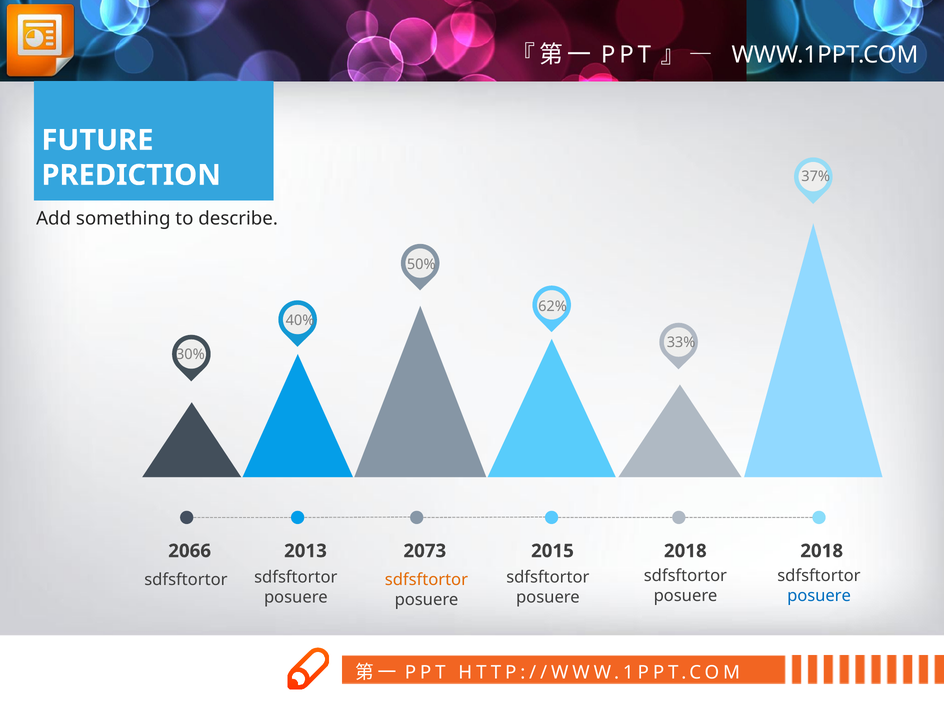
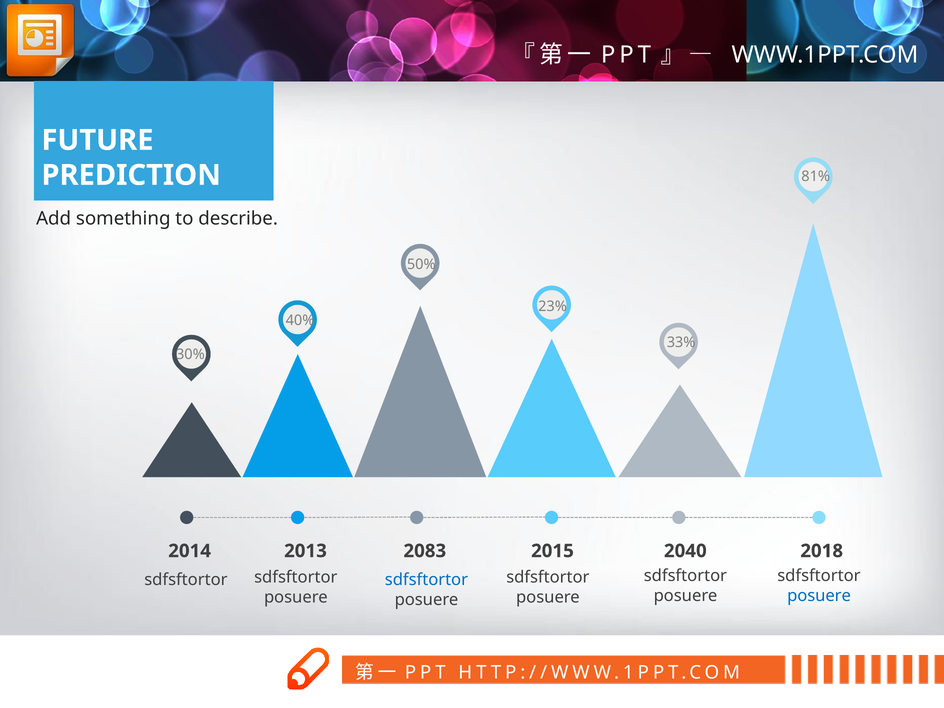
37%: 37% -> 81%
62%: 62% -> 23%
2066: 2066 -> 2014
2073: 2073 -> 2083
2018 at (685, 551): 2018 -> 2040
sdfsftortor at (426, 580) colour: orange -> blue
